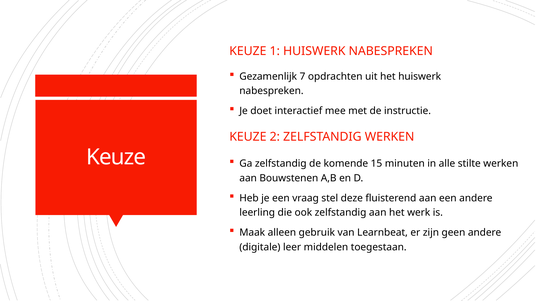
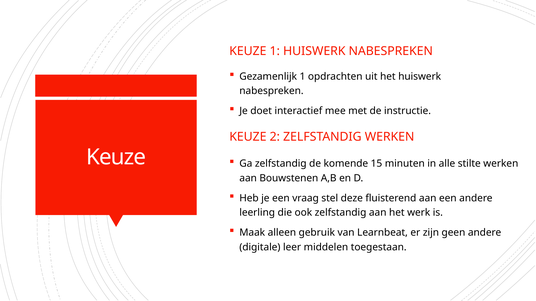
Gezamenlijk 7: 7 -> 1
